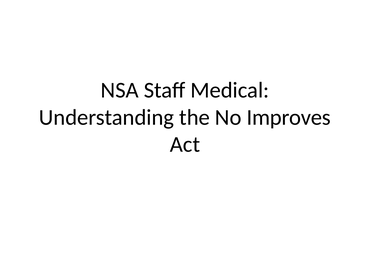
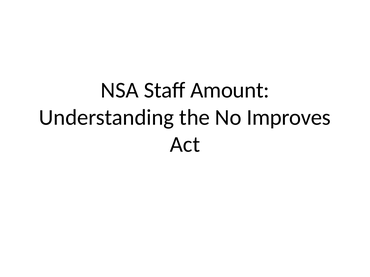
Medical: Medical -> Amount
